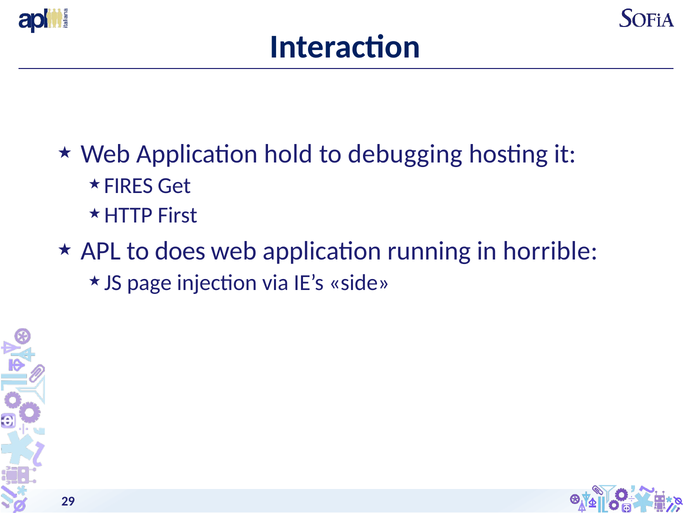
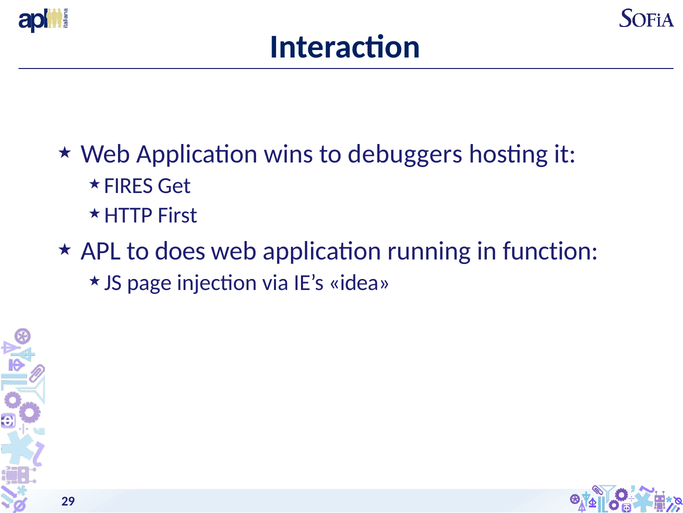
hold: hold -> wins
debugging: debugging -> debuggers
horrible: horrible -> function
side: side -> idea
